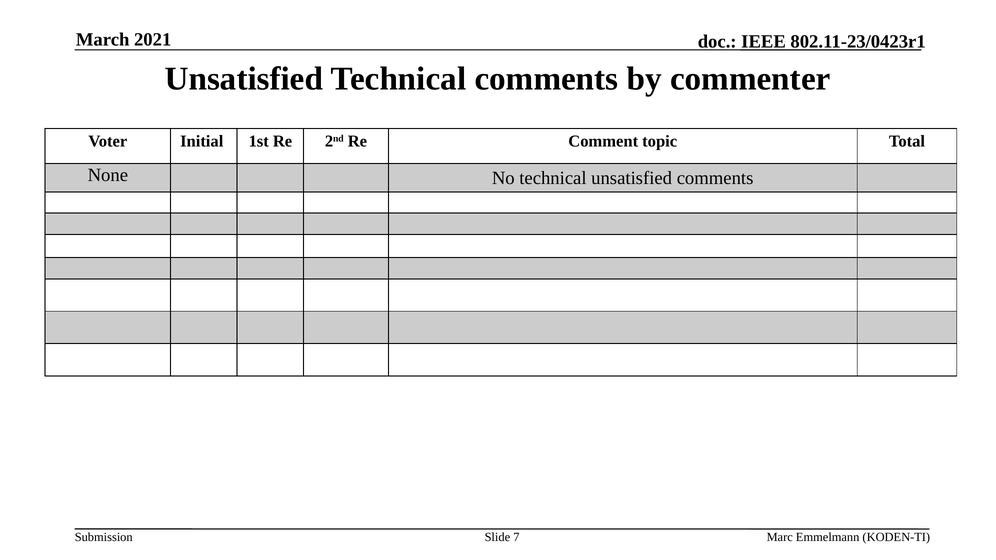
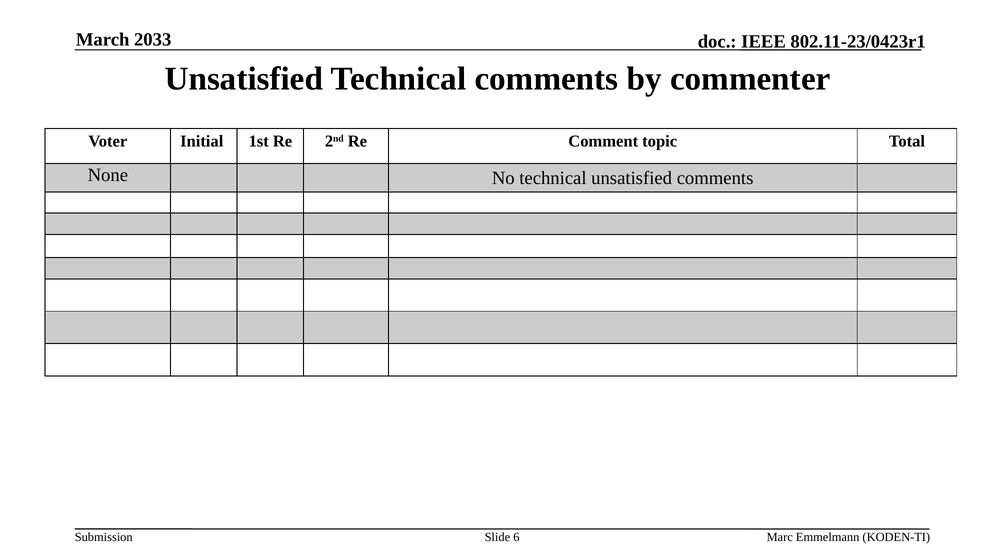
2021: 2021 -> 2033
7: 7 -> 6
